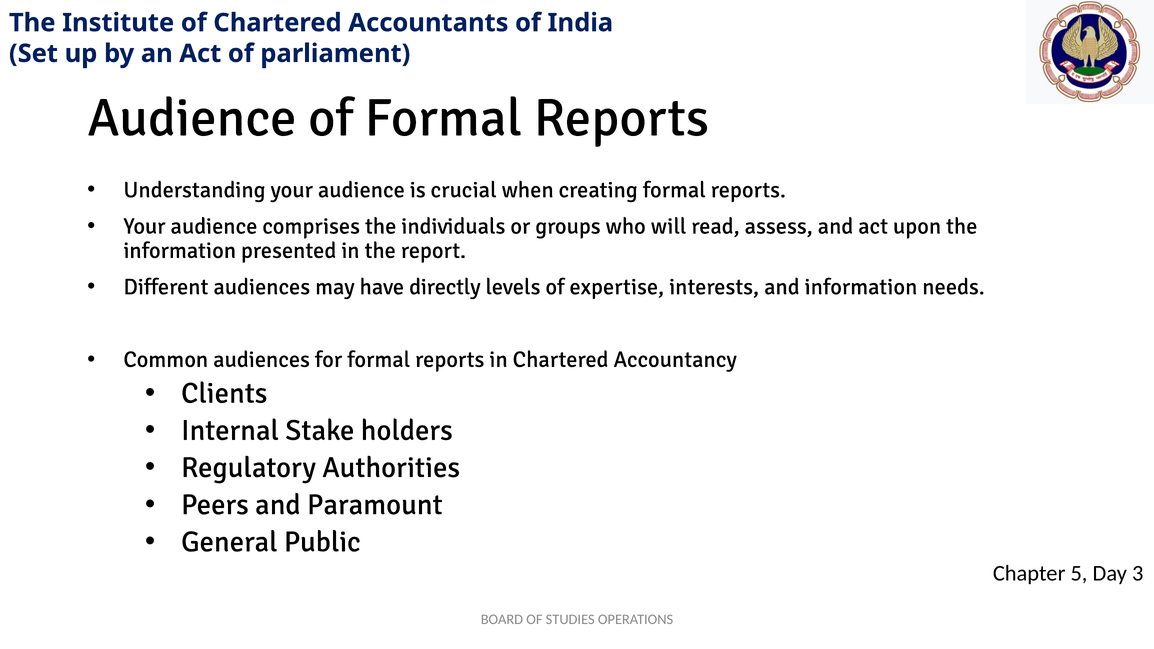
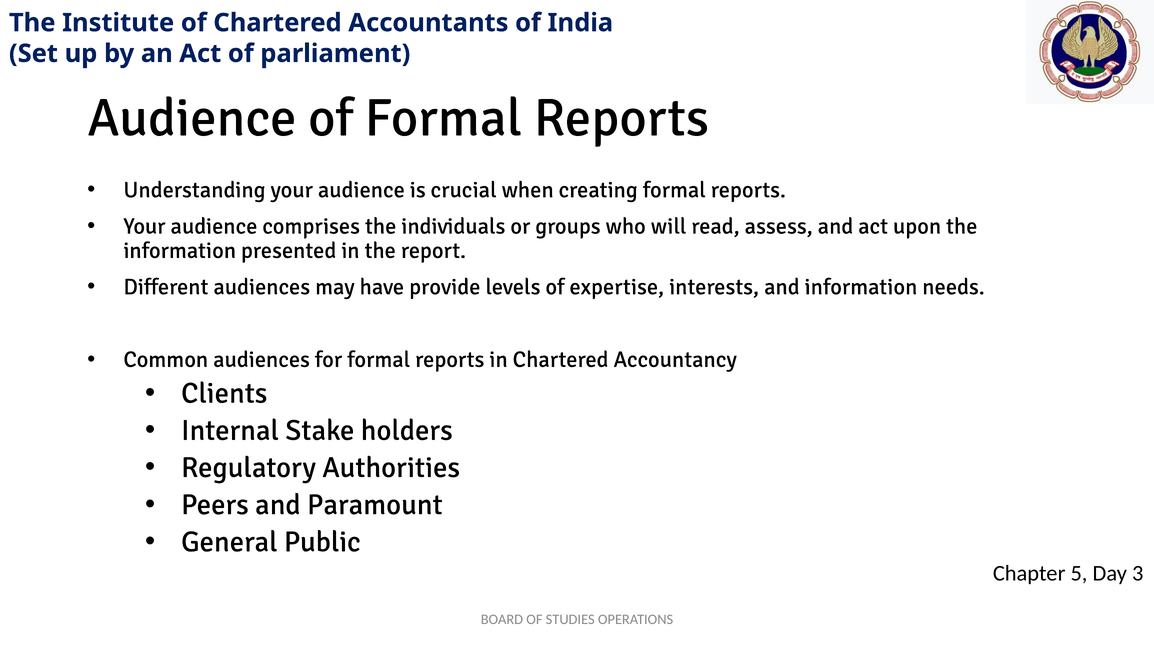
directly: directly -> provide
